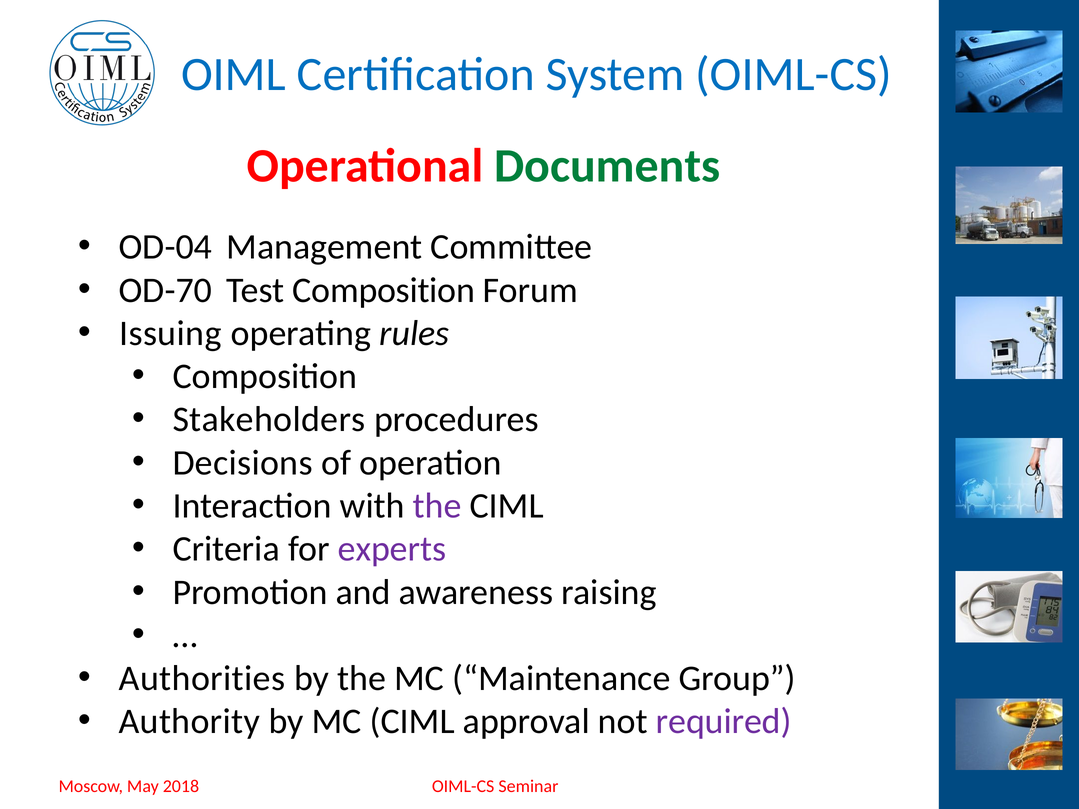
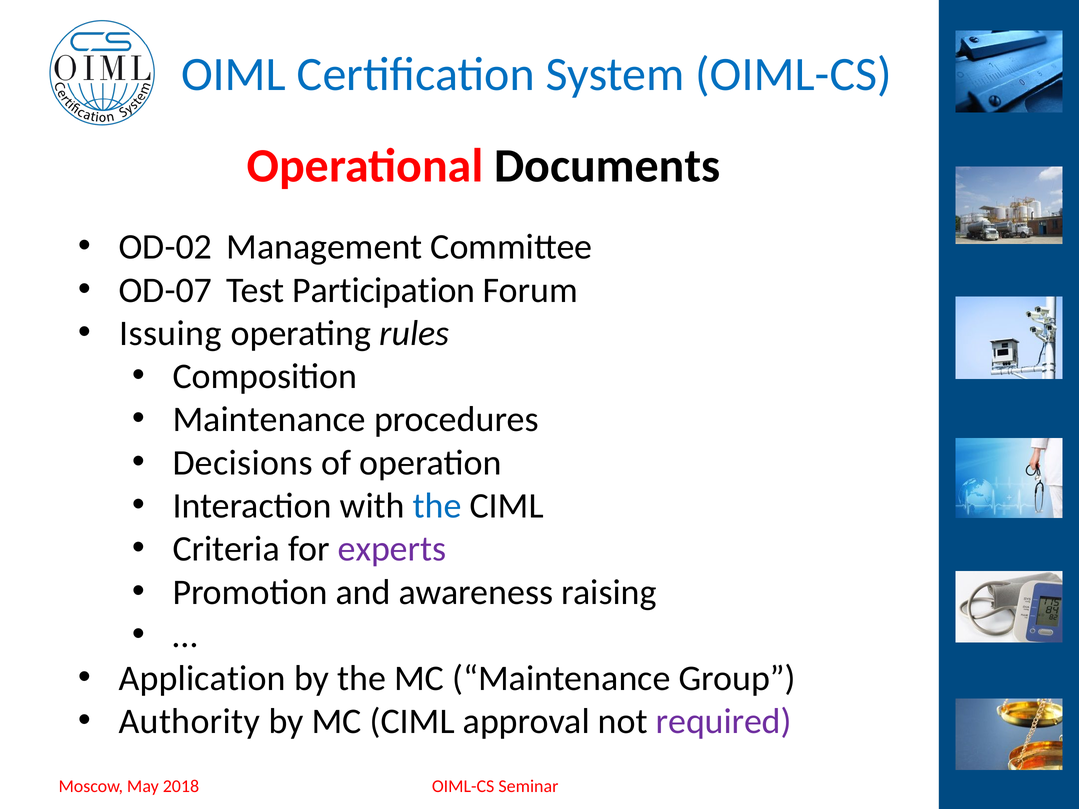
Documents colour: green -> black
OD-04: OD-04 -> OD-02
OD-70: OD-70 -> OD-07
Test Composition: Composition -> Participation
Stakeholders at (269, 420): Stakeholders -> Maintenance
the at (437, 506) colour: purple -> blue
Authorities: Authorities -> Application
